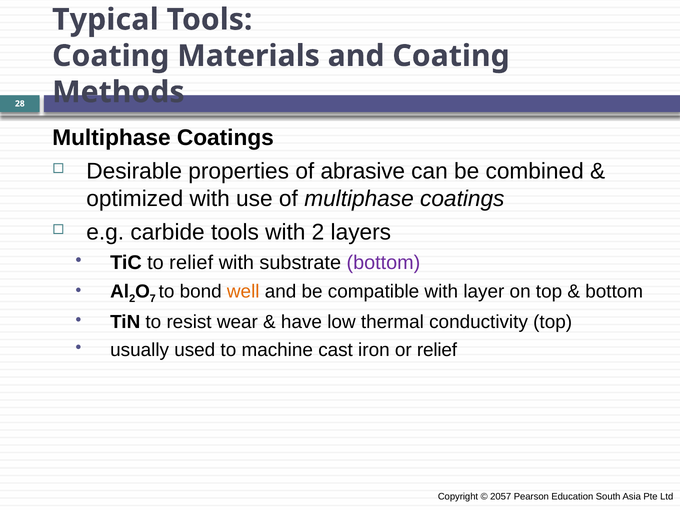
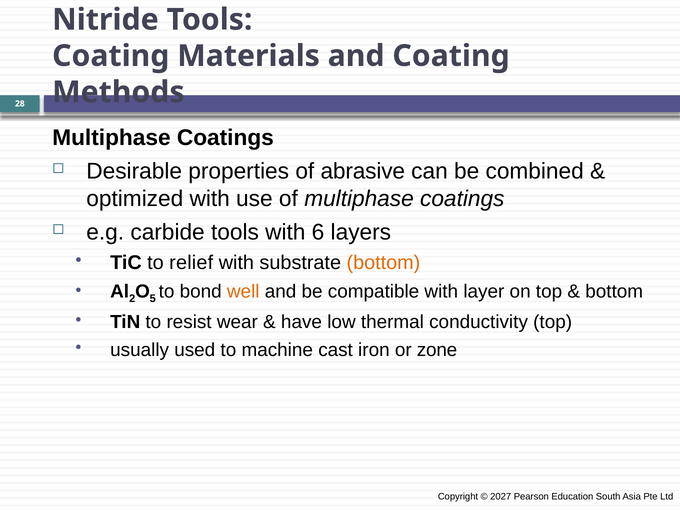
Typical: Typical -> Nitride
with 2: 2 -> 6
bottom at (383, 263) colour: purple -> orange
7: 7 -> 5
or relief: relief -> zone
2057: 2057 -> 2027
